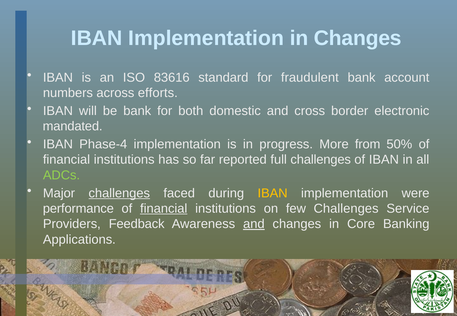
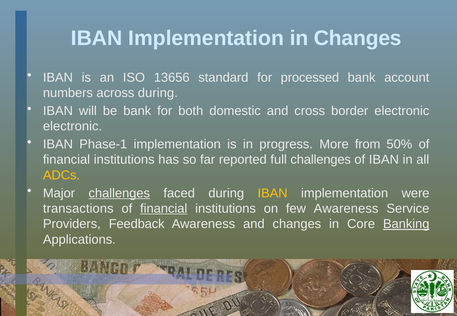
83616: 83616 -> 13656
fraudulent: fraudulent -> processed
across efforts: efforts -> during
mandated at (73, 126): mandated -> electronic
Phase-4: Phase-4 -> Phase-1
ADCs colour: light green -> yellow
performance: performance -> transactions
few Challenges: Challenges -> Awareness
and at (254, 224) underline: present -> none
Banking underline: none -> present
